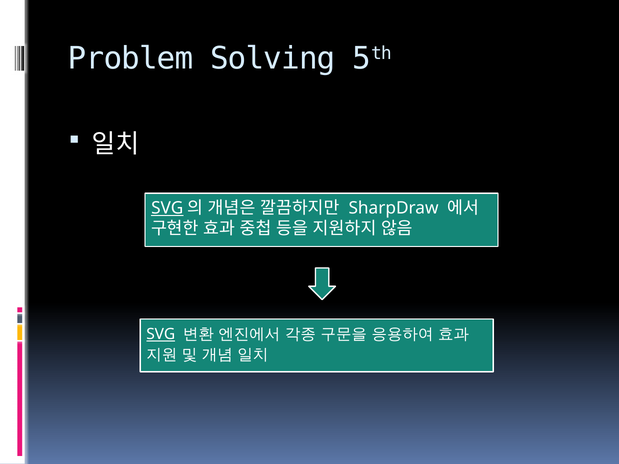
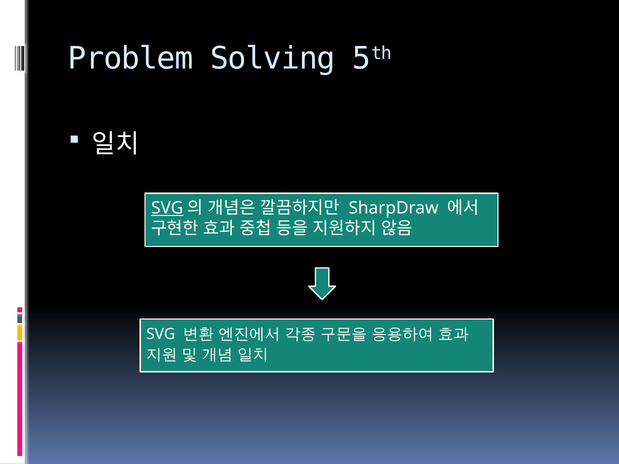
SVG at (161, 334) underline: present -> none
